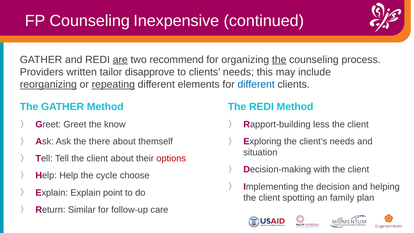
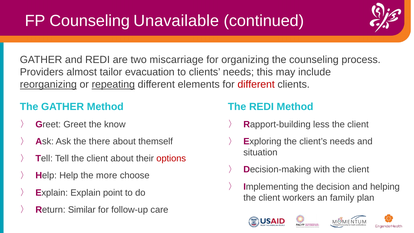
Inexpensive: Inexpensive -> Unavailable
are underline: present -> none
recommend: recommend -> miscarriage
the at (279, 60) underline: present -> none
written: written -> almost
disapprove: disapprove -> evacuation
different at (256, 84) colour: blue -> red
cycle: cycle -> more
spotting: spotting -> workers
